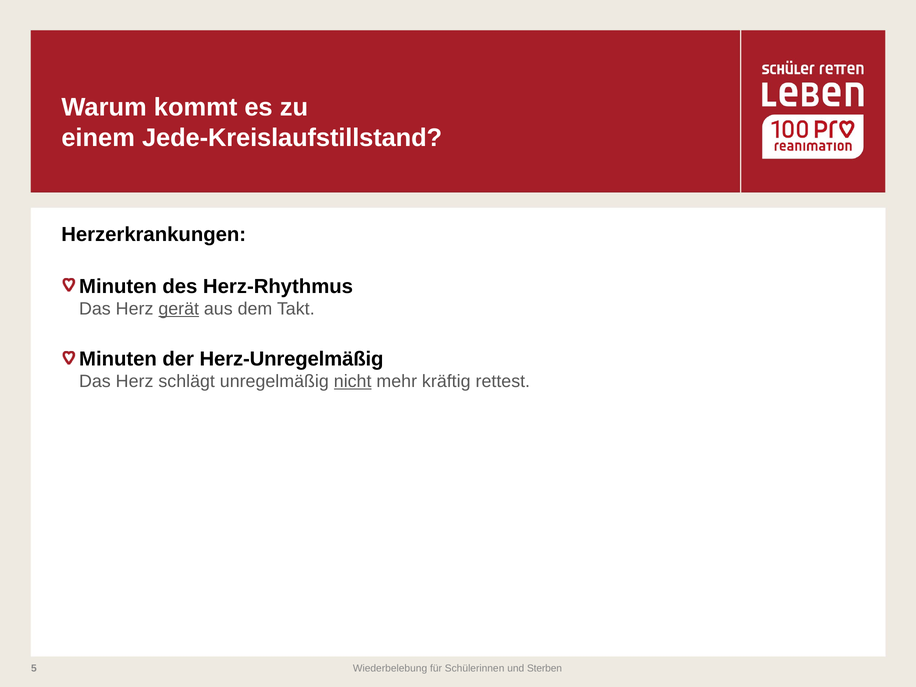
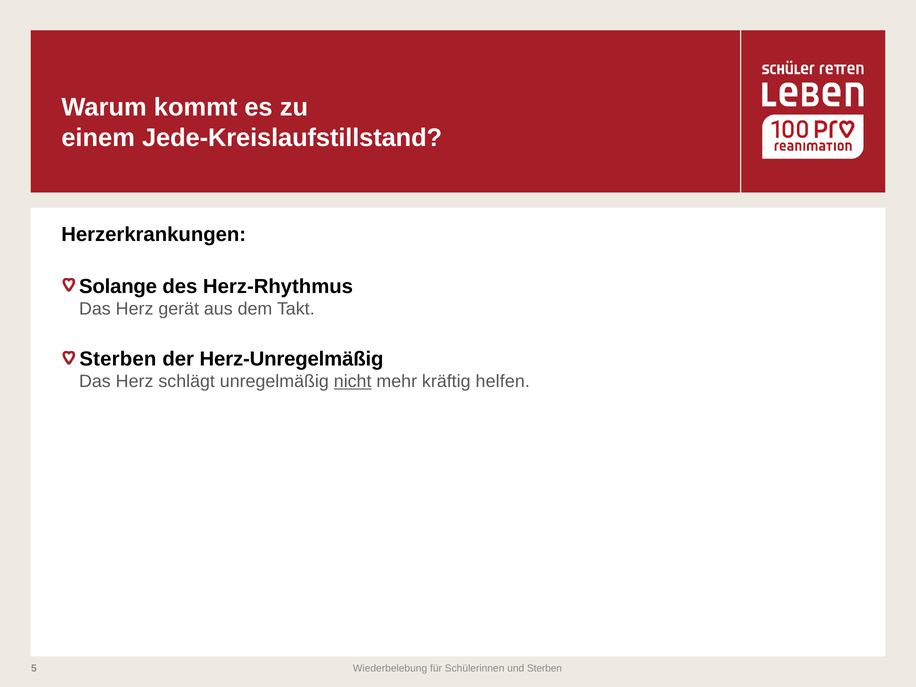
Minuten at (118, 286): Minuten -> Solange
gerät underline: present -> none
Minuten at (118, 359): Minuten -> Sterben
rettest: rettest -> helfen
